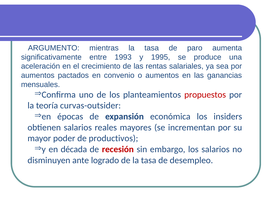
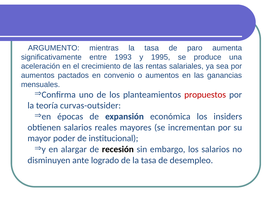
productivos: productivos -> institucional
década: década -> alargar
recesión colour: red -> black
